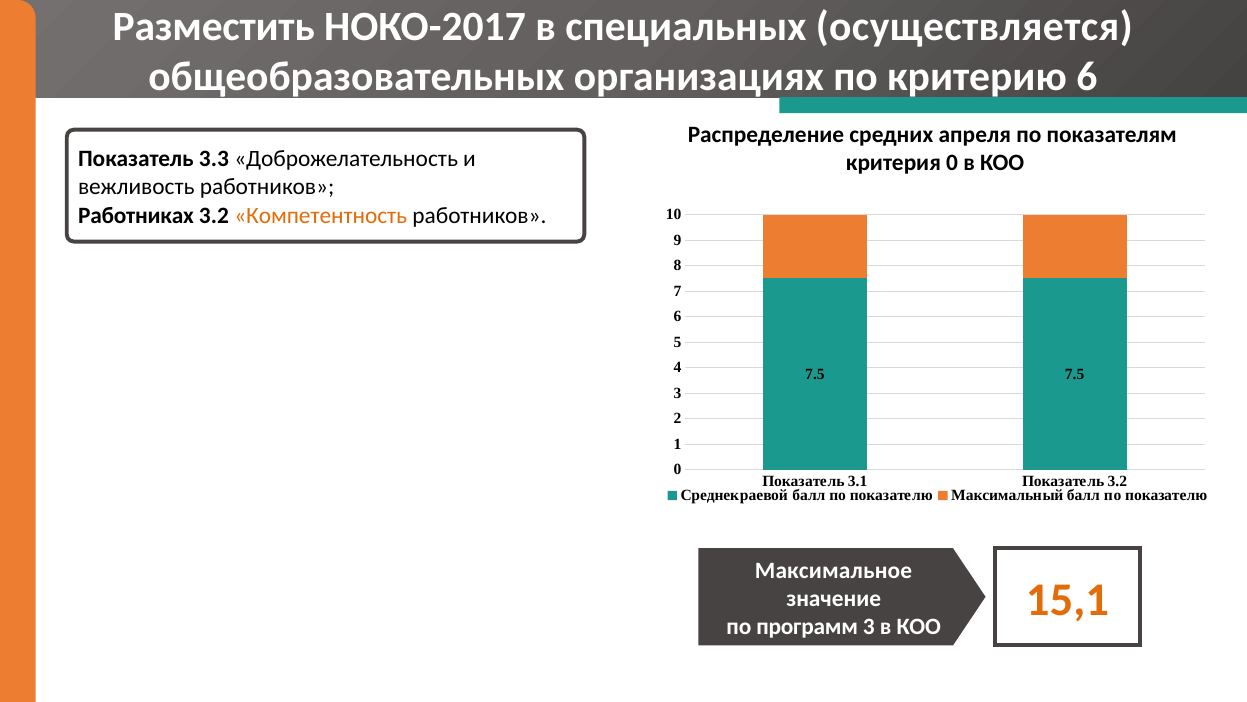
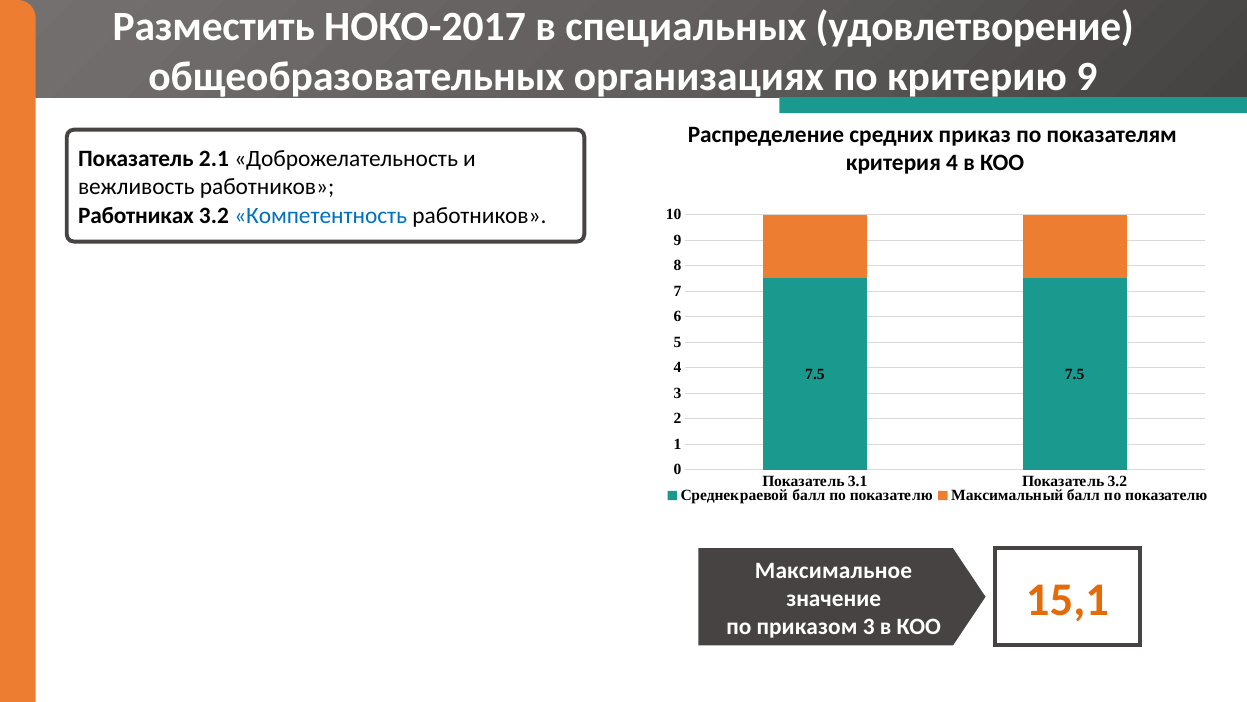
осуществляется: осуществляется -> удовлетворение
критерию 6: 6 -> 9
апреля: апреля -> приказ
3.3: 3.3 -> 2.1
критерия 0: 0 -> 4
Компетентность colour: orange -> blue
программ: программ -> приказом
